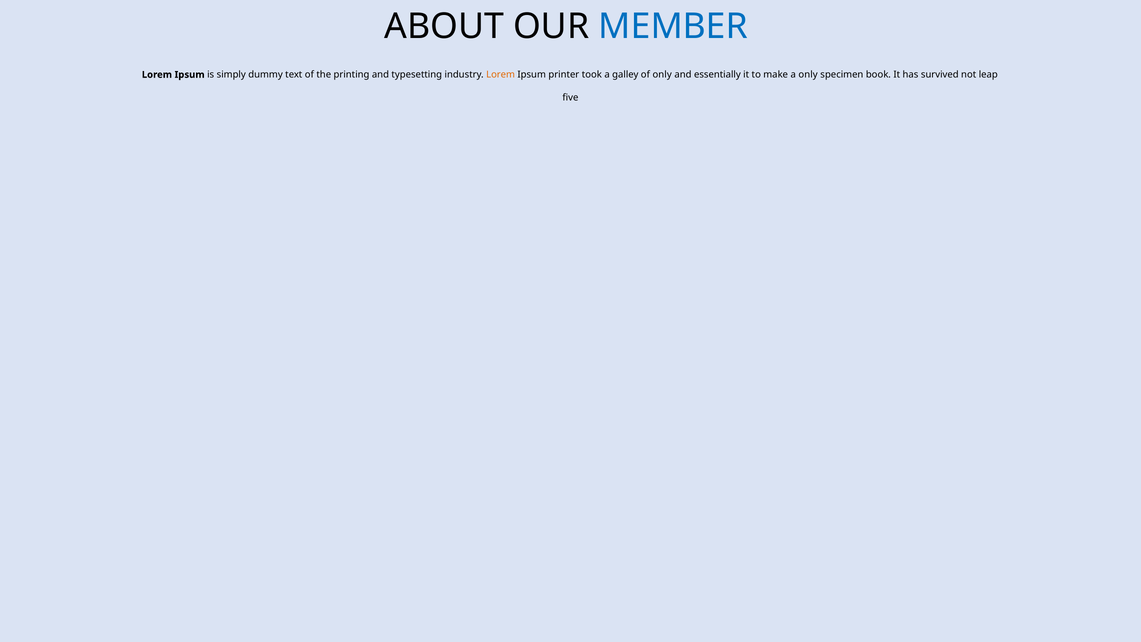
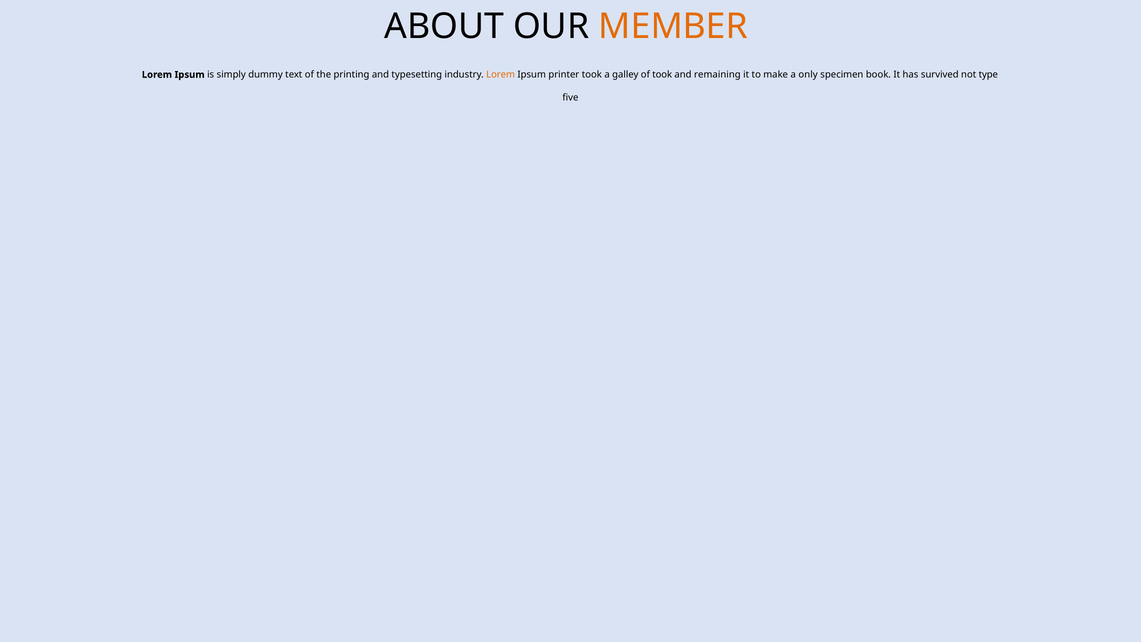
MEMBER colour: blue -> orange
of only: only -> took
essentially: essentially -> remaining
leap: leap -> type
